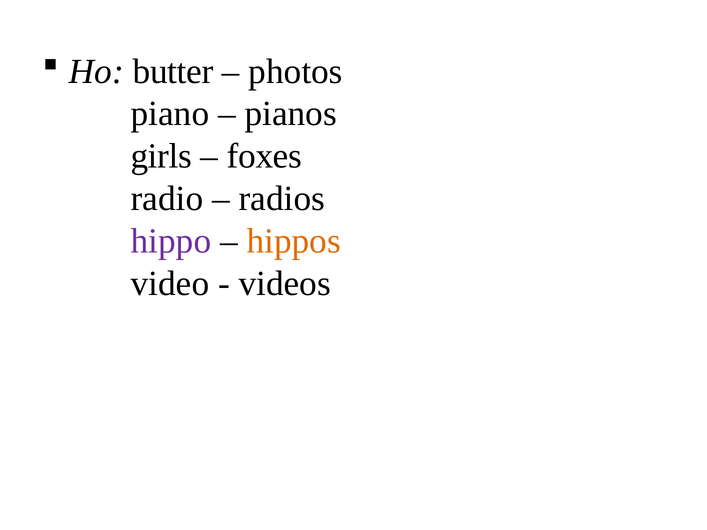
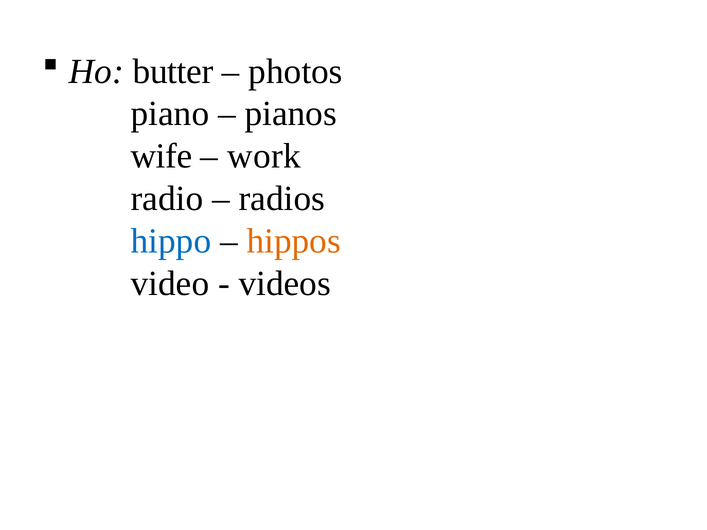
girls: girls -> wife
foxes: foxes -> work
hippo colour: purple -> blue
